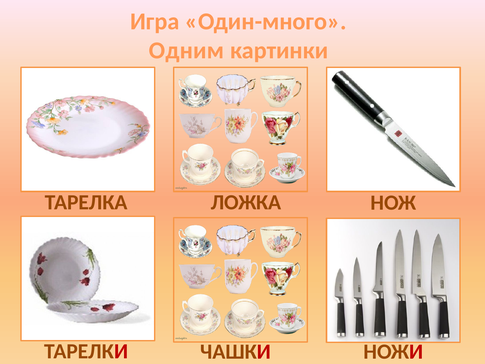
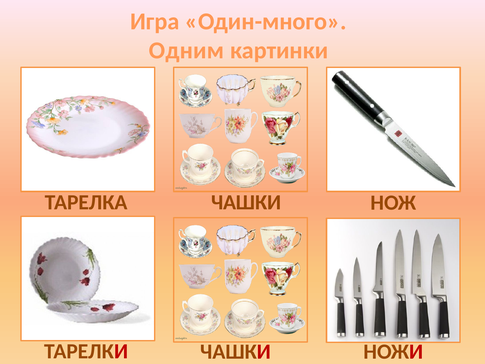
ТАРЕЛКА ЛОЖКА: ЛОЖКА -> ЧАШКИ
